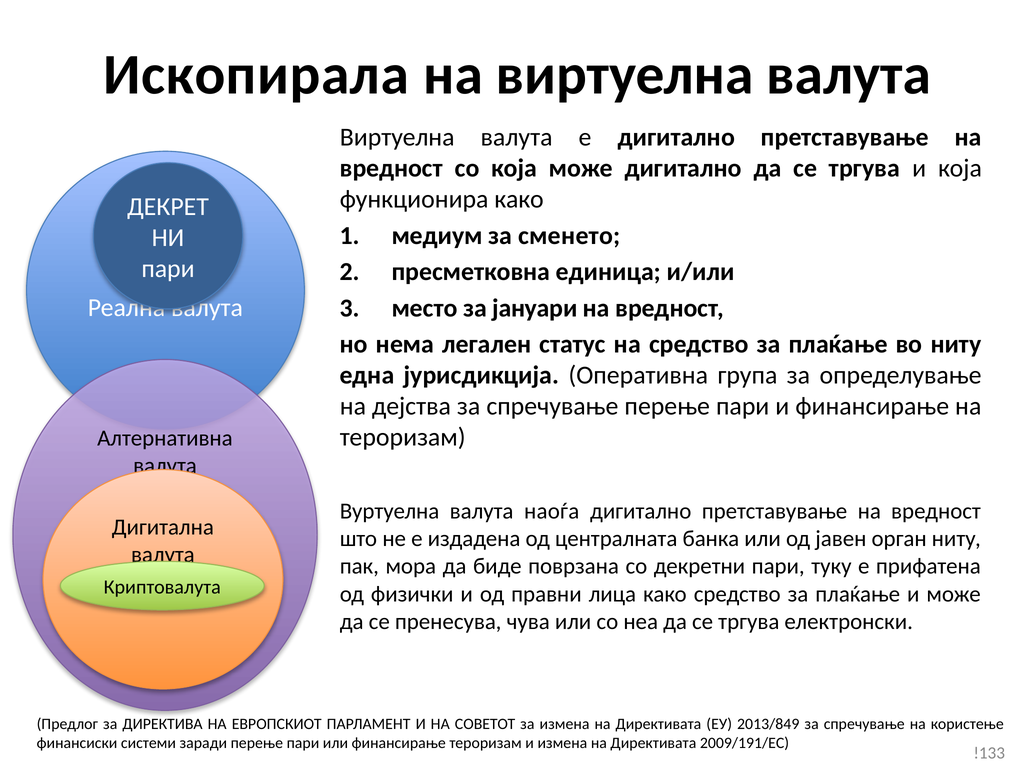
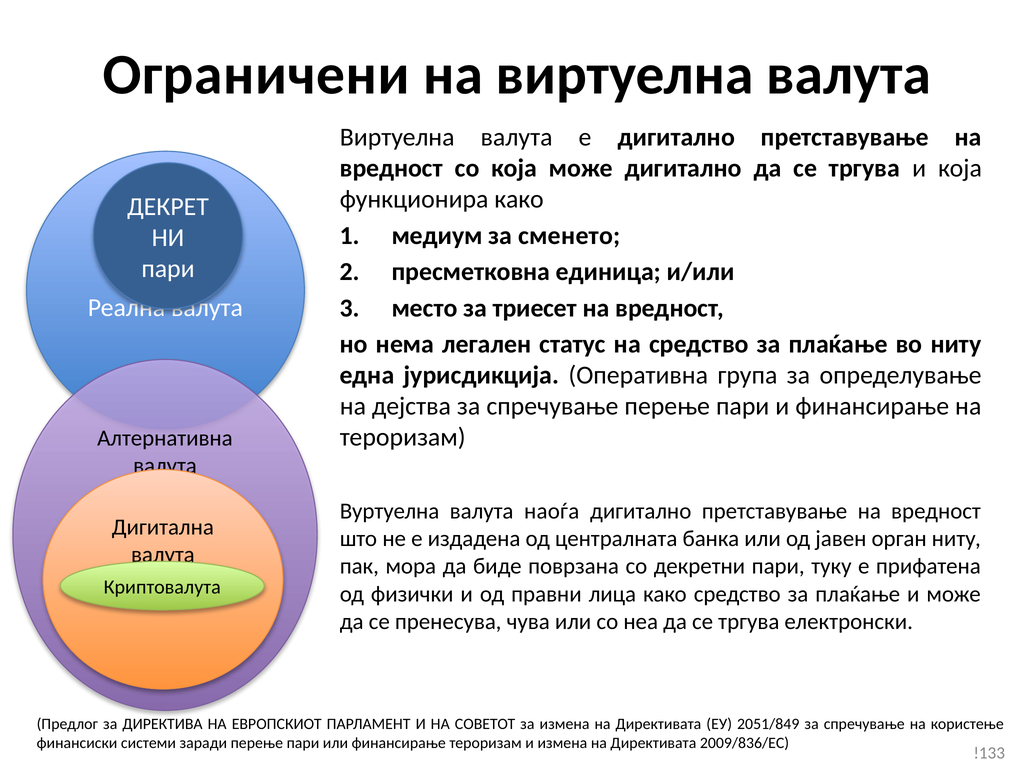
Ископирала: Ископирала -> Ограничени
јануари: јануари -> триесет
2013/849: 2013/849 -> 2051/849
2009/191/EC: 2009/191/EC -> 2009/836/EC
